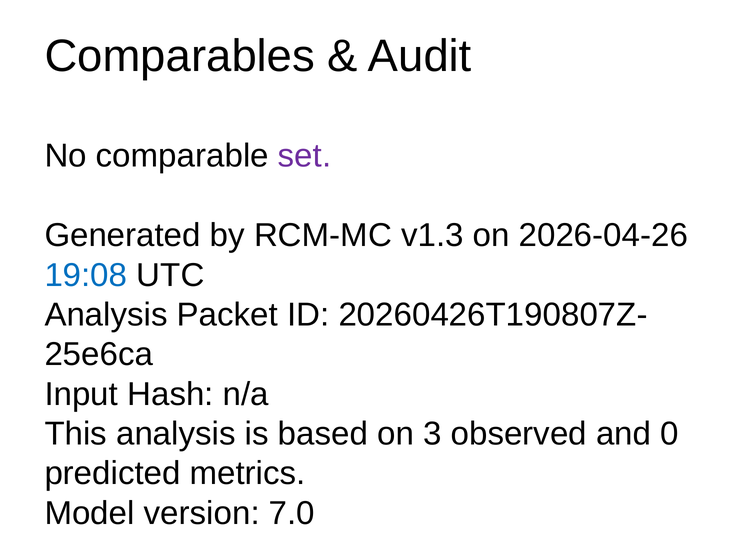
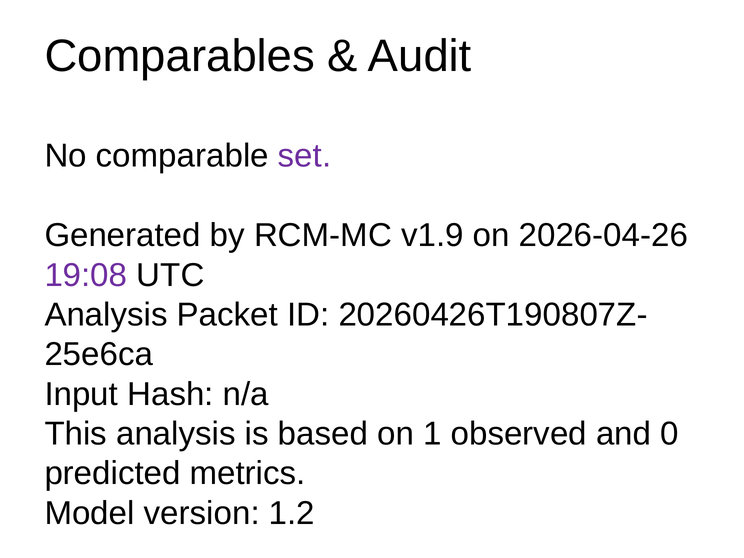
v1.3: v1.3 -> v1.9
19:08 colour: blue -> purple
3: 3 -> 1
7.0: 7.0 -> 1.2
